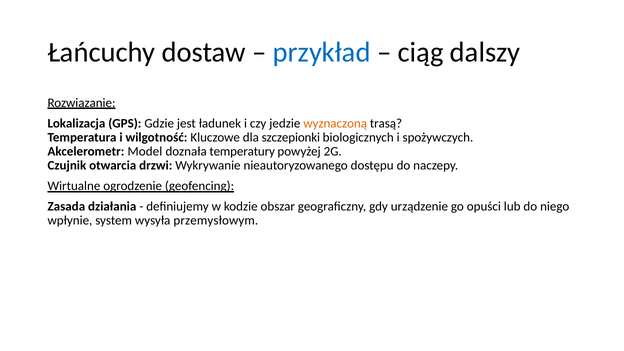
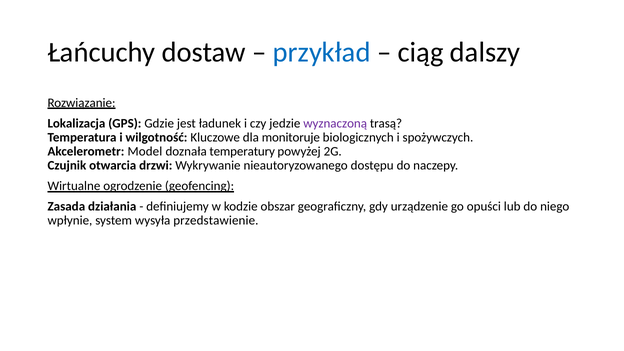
wyznaczoną colour: orange -> purple
szczepionki: szczepionki -> monitoruje
przemysłowym: przemysłowym -> przedstawienie
